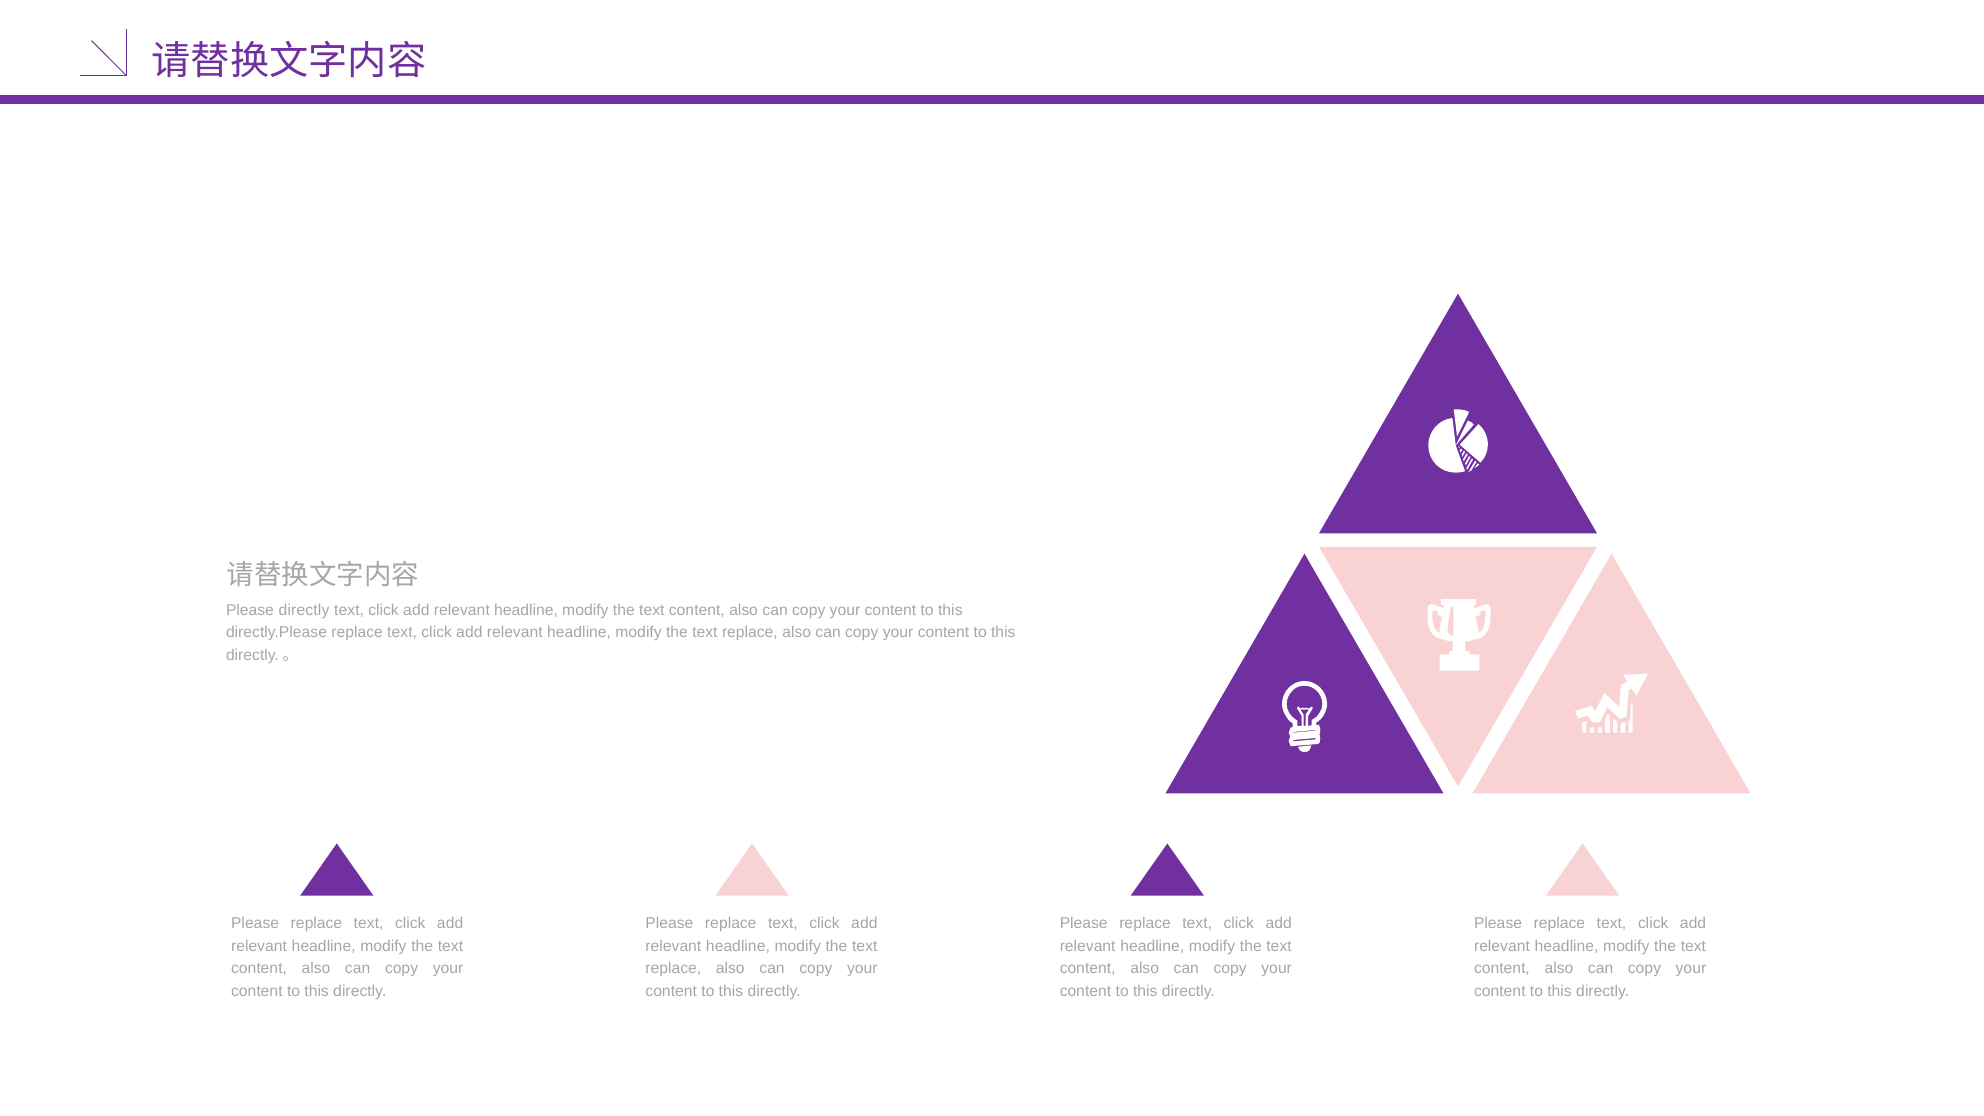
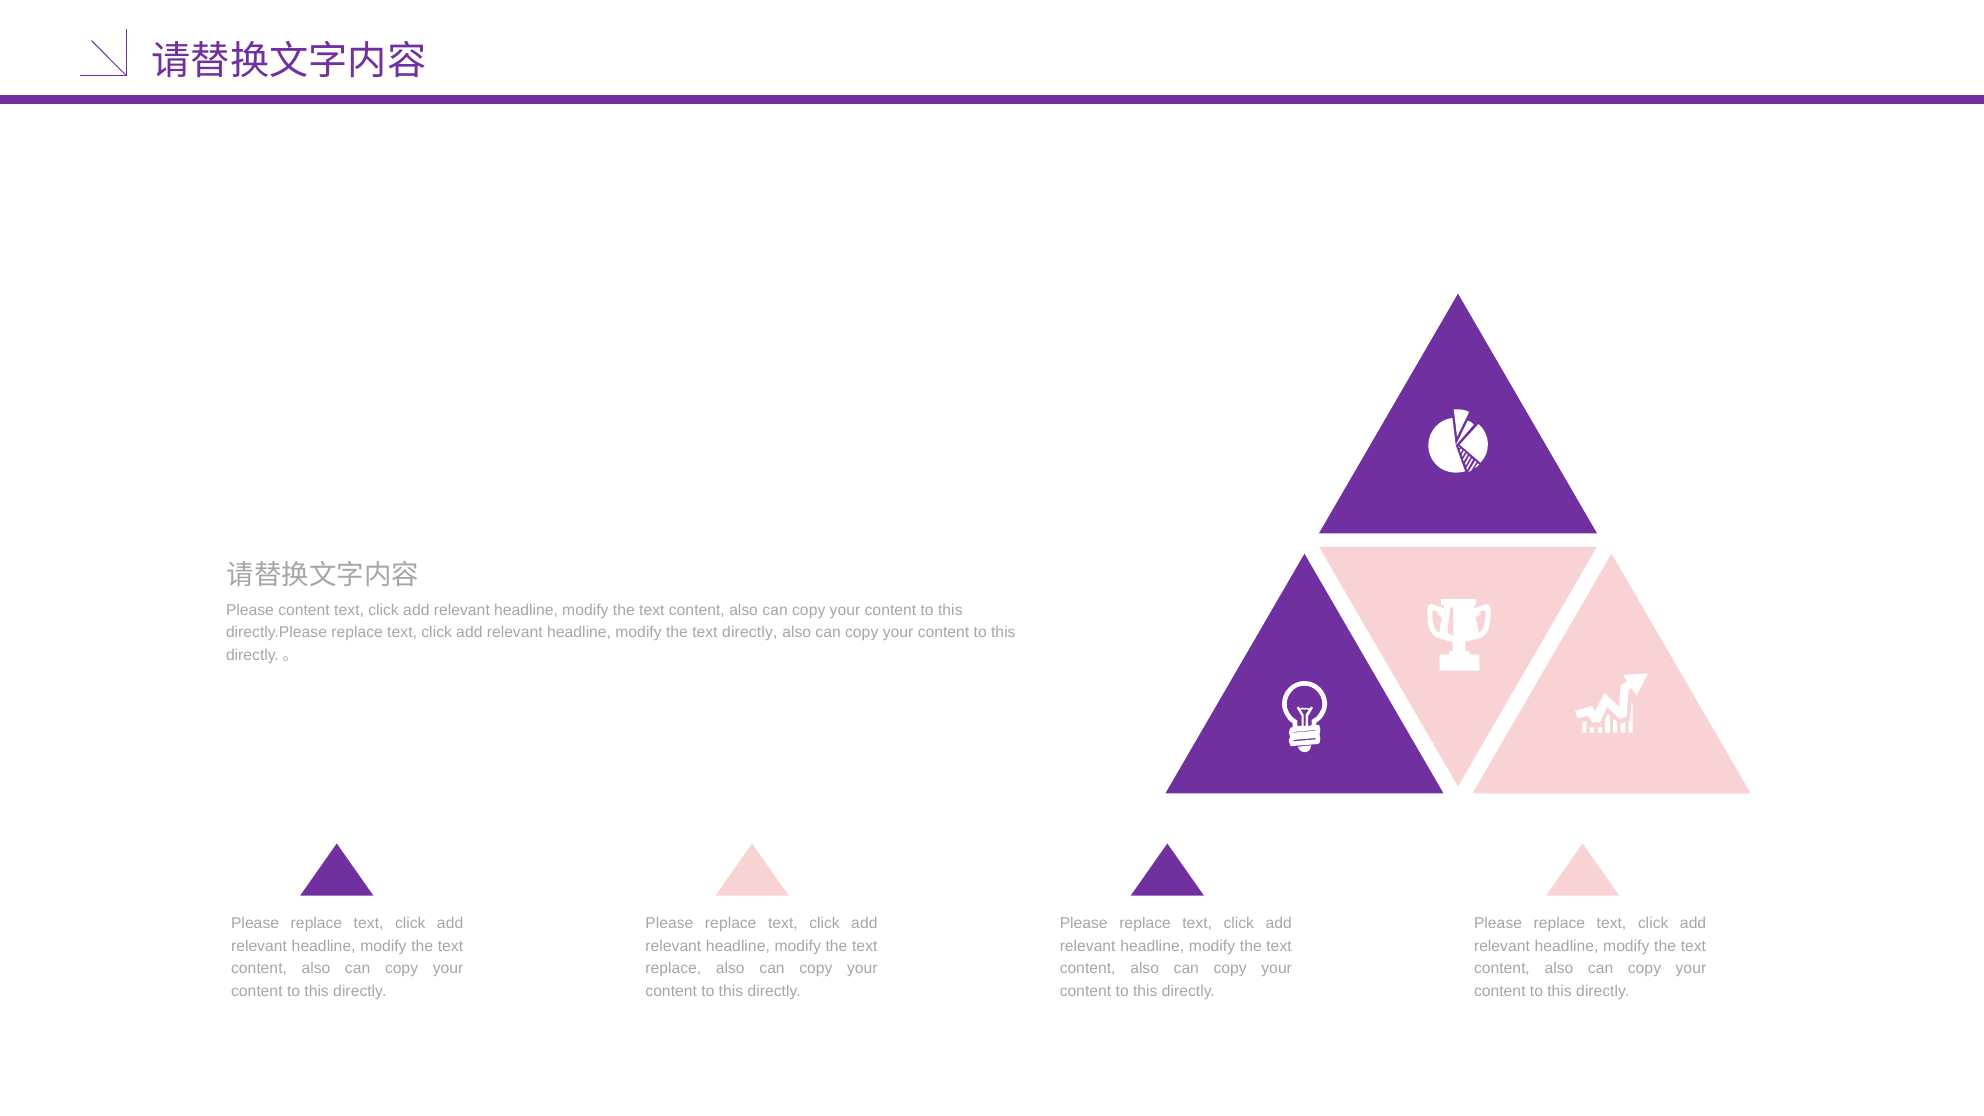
Please directly: directly -> content
replace at (750, 633): replace -> directly
